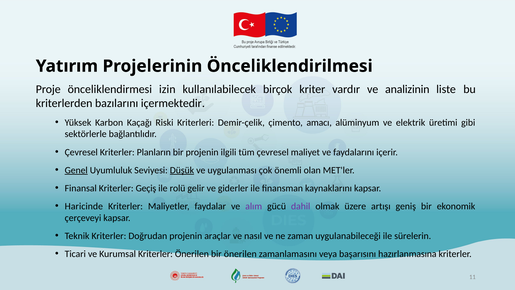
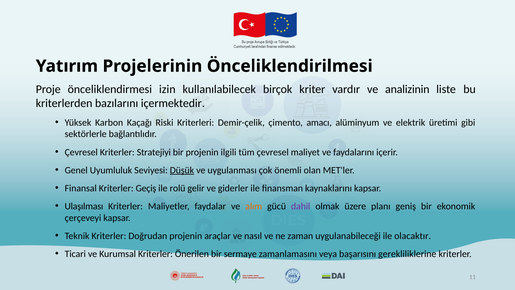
Planların: Planların -> Stratejiyi
Genel underline: present -> none
Haricinde: Haricinde -> Ulaşılması
alım colour: purple -> orange
artışı: artışı -> planı
sürelerin: sürelerin -> olacaktır
bir önerilen: önerilen -> sermaye
hazırlanmasına: hazırlanmasına -> gerekliliklerine
